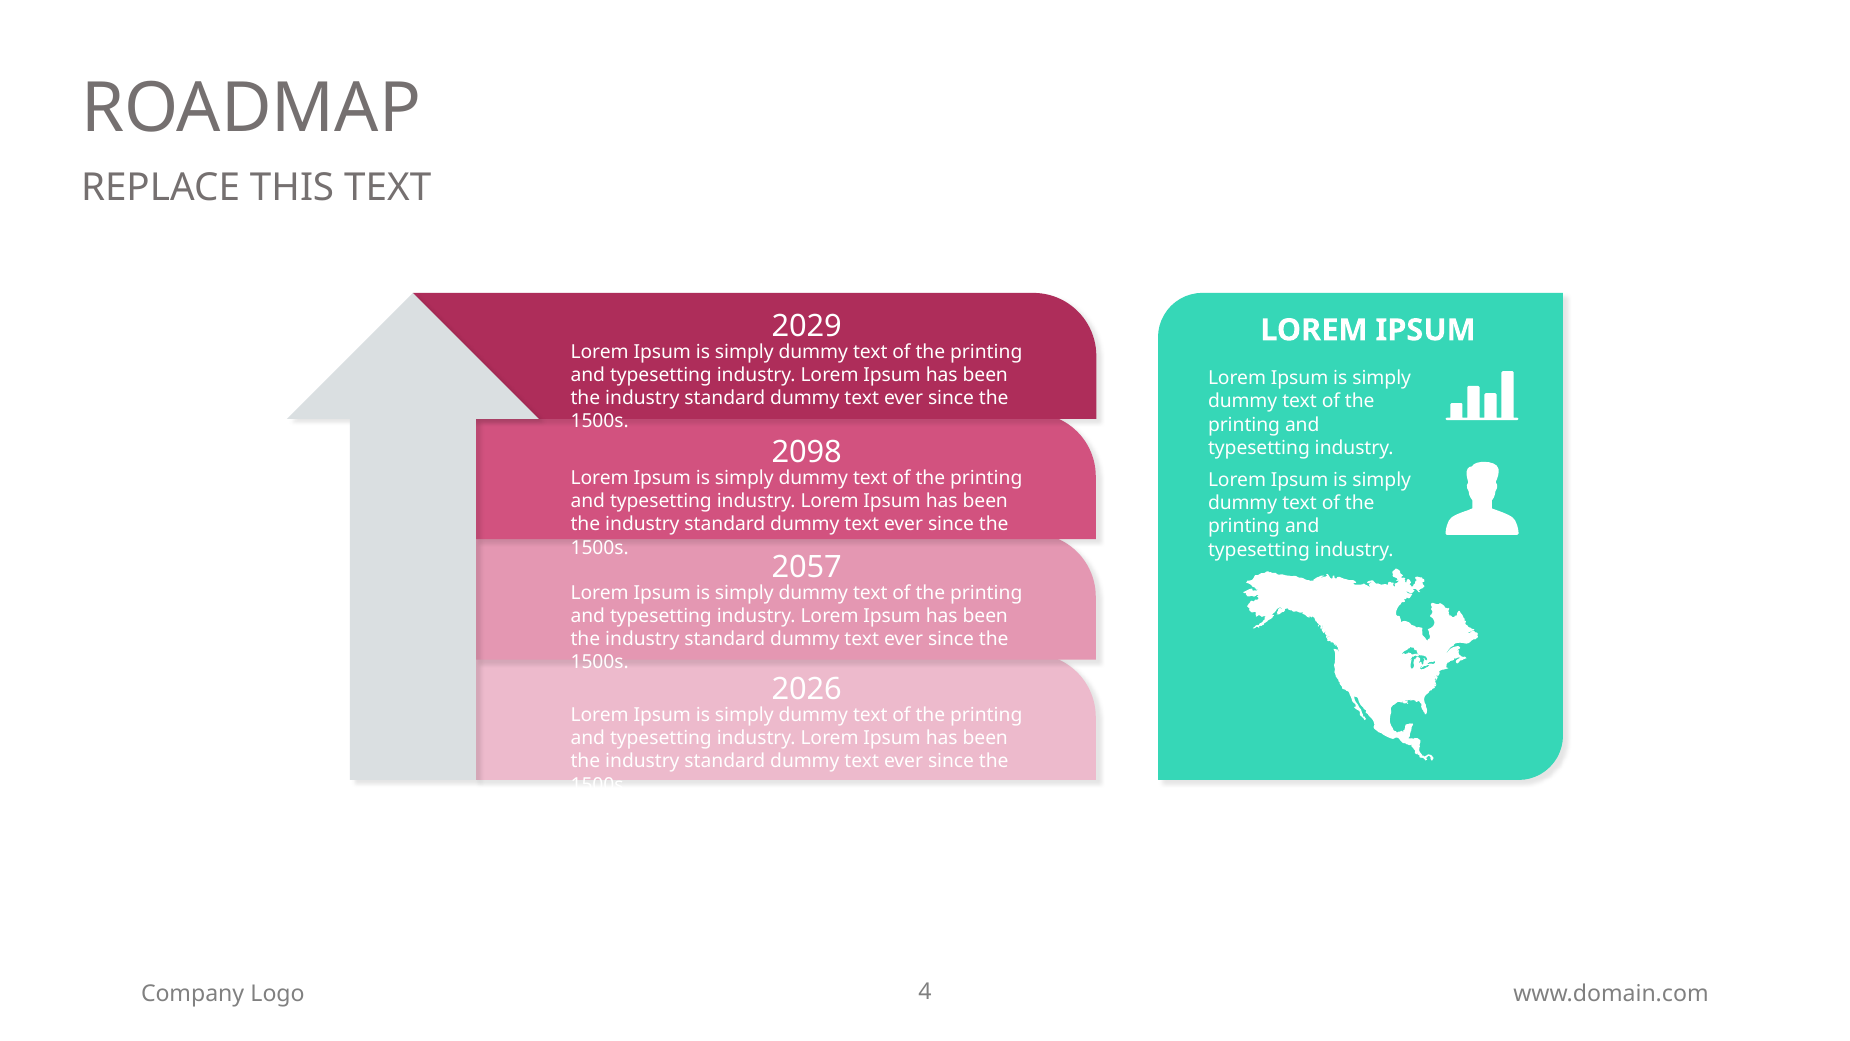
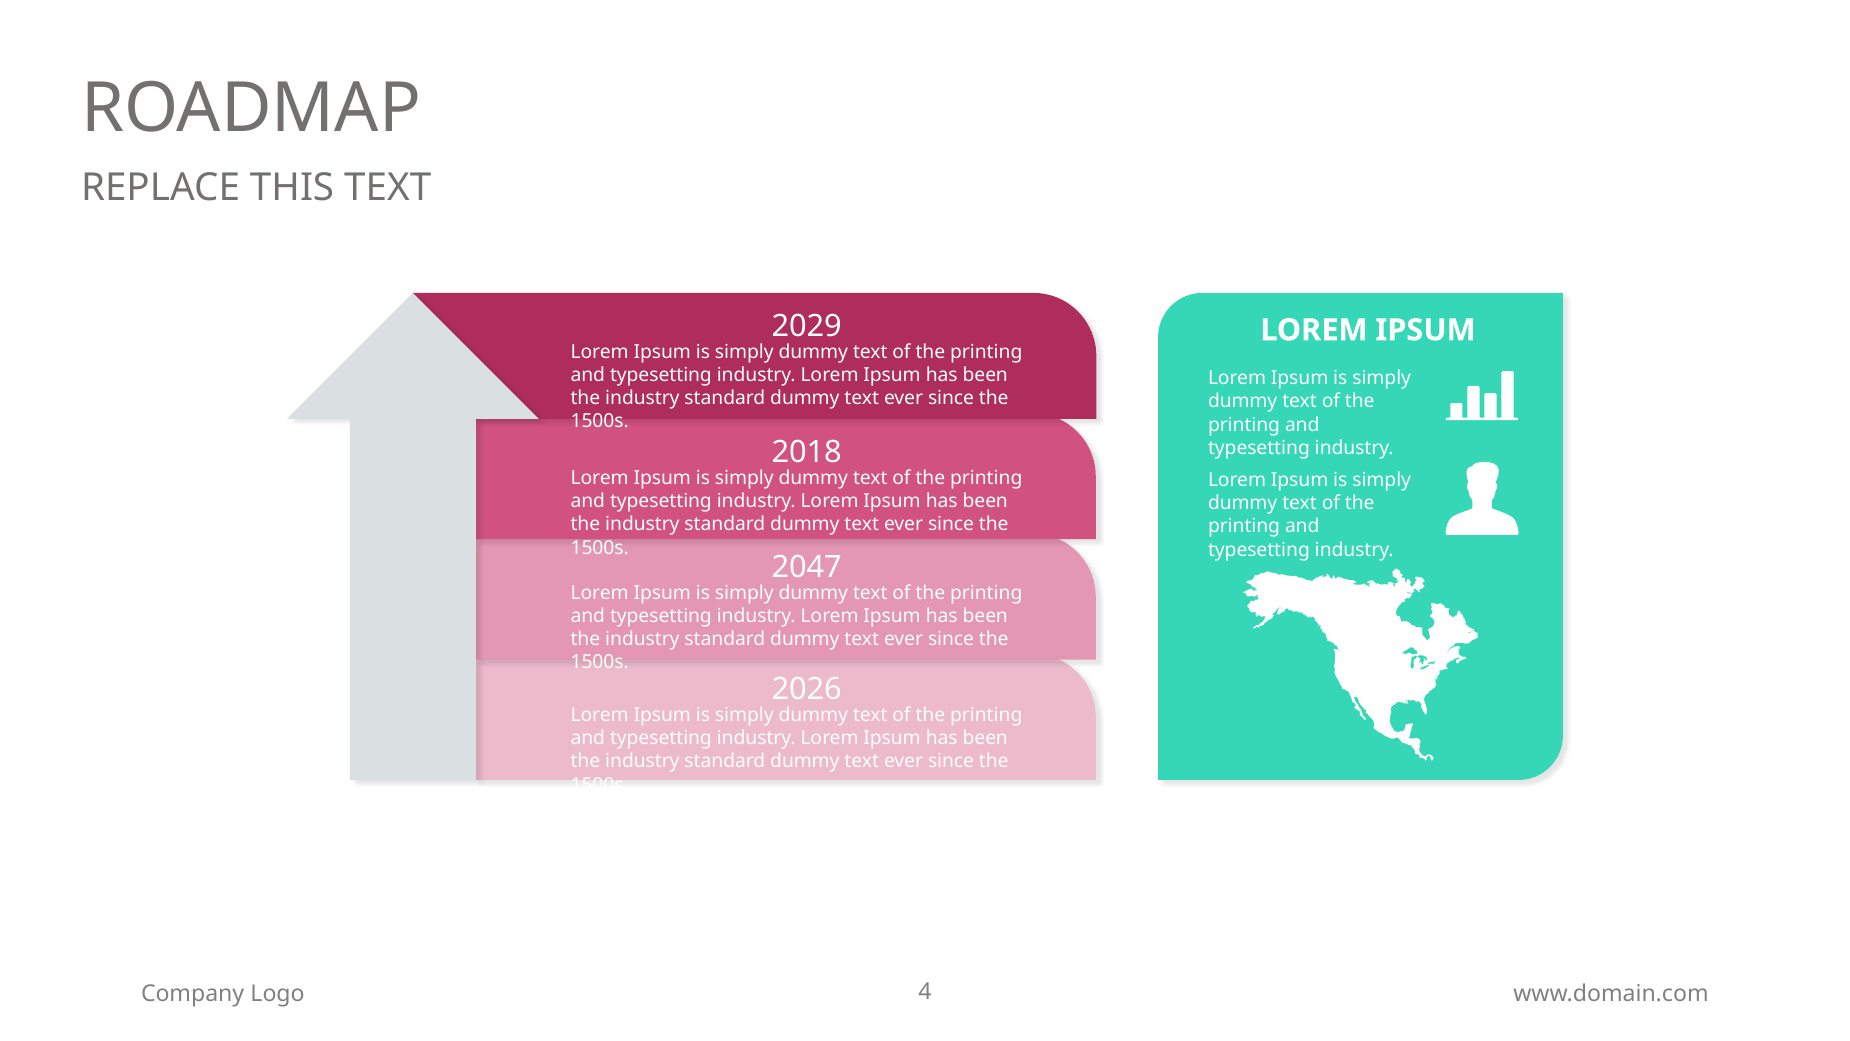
2098: 2098 -> 2018
2057: 2057 -> 2047
